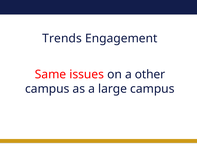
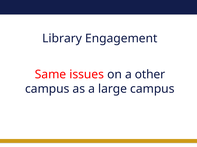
Trends: Trends -> Library
